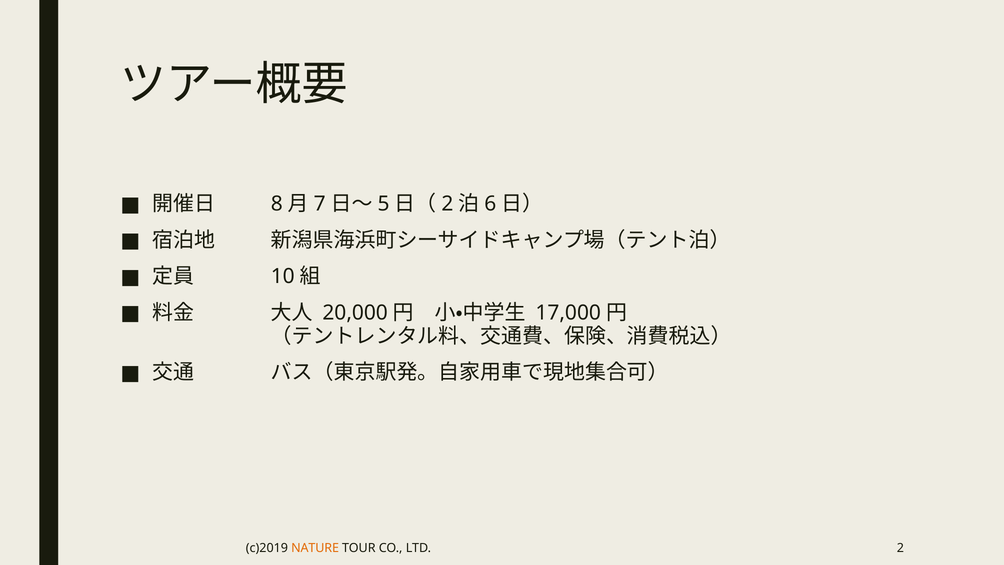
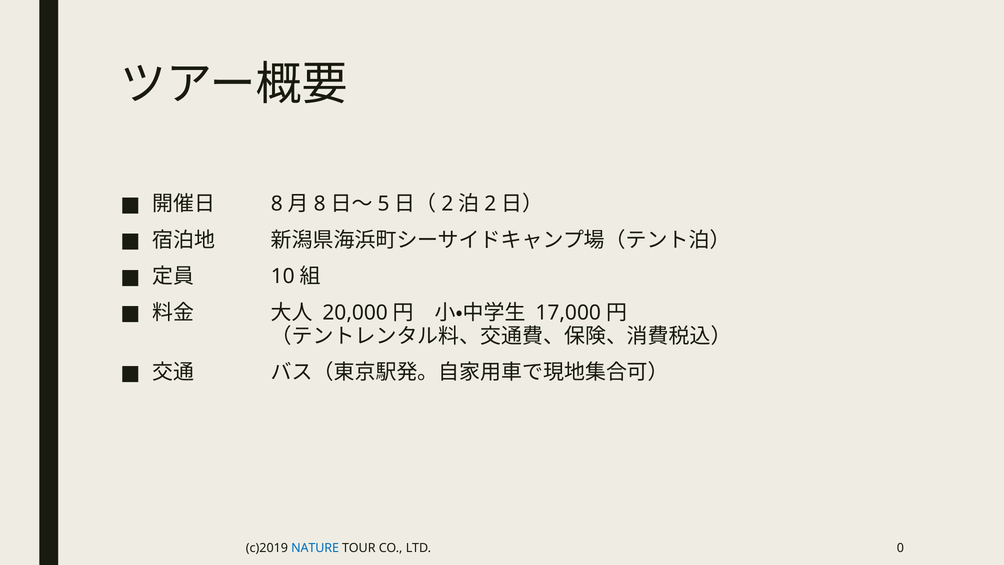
7 at (320, 204): 7 -> 8
6 at (490, 204): 6 -> 2
NATURE colour: orange -> blue
LTD 2: 2 -> 0
